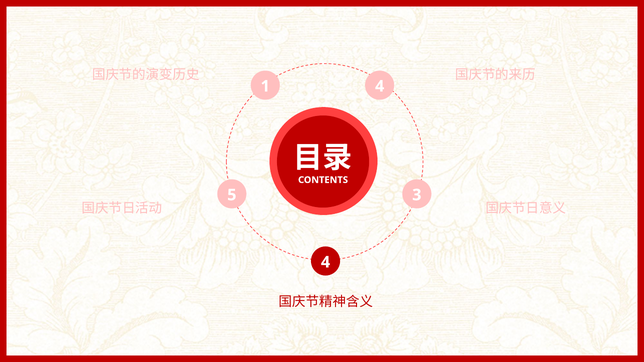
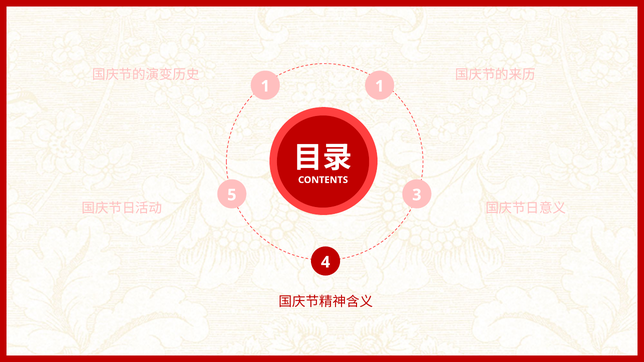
1 4: 4 -> 1
